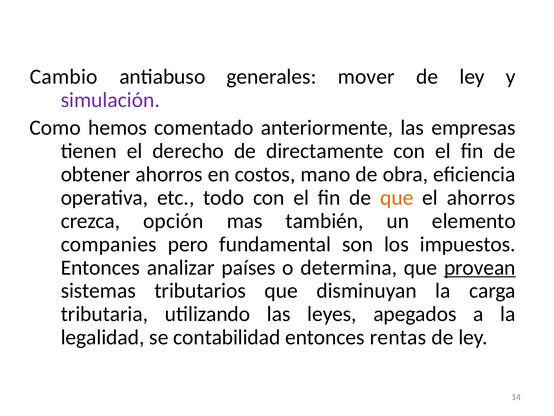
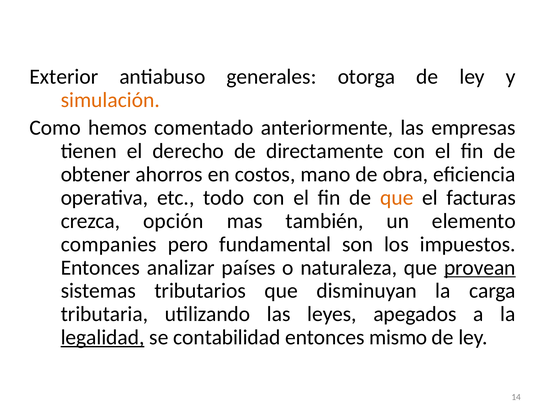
Cambio: Cambio -> Exterior
mover: mover -> otorga
simulación colour: purple -> orange
el ahorros: ahorros -> facturas
determina: determina -> naturaleza
legalidad underline: none -> present
rentas: rentas -> mismo
